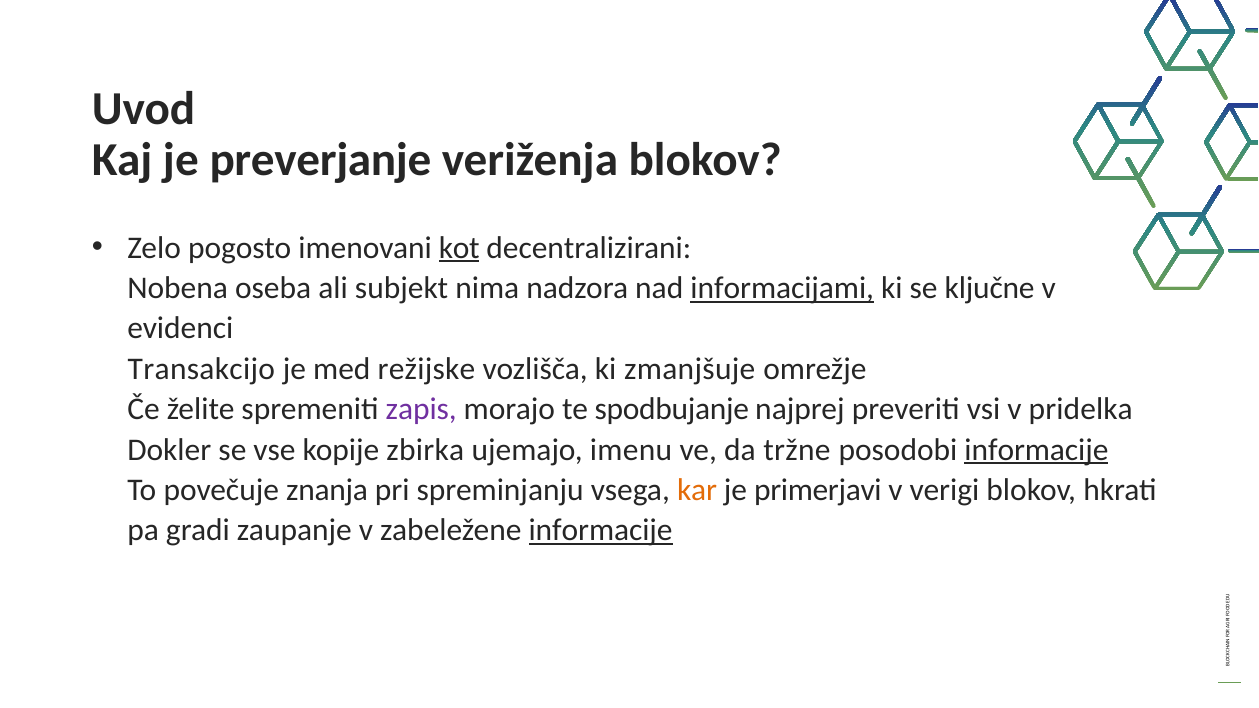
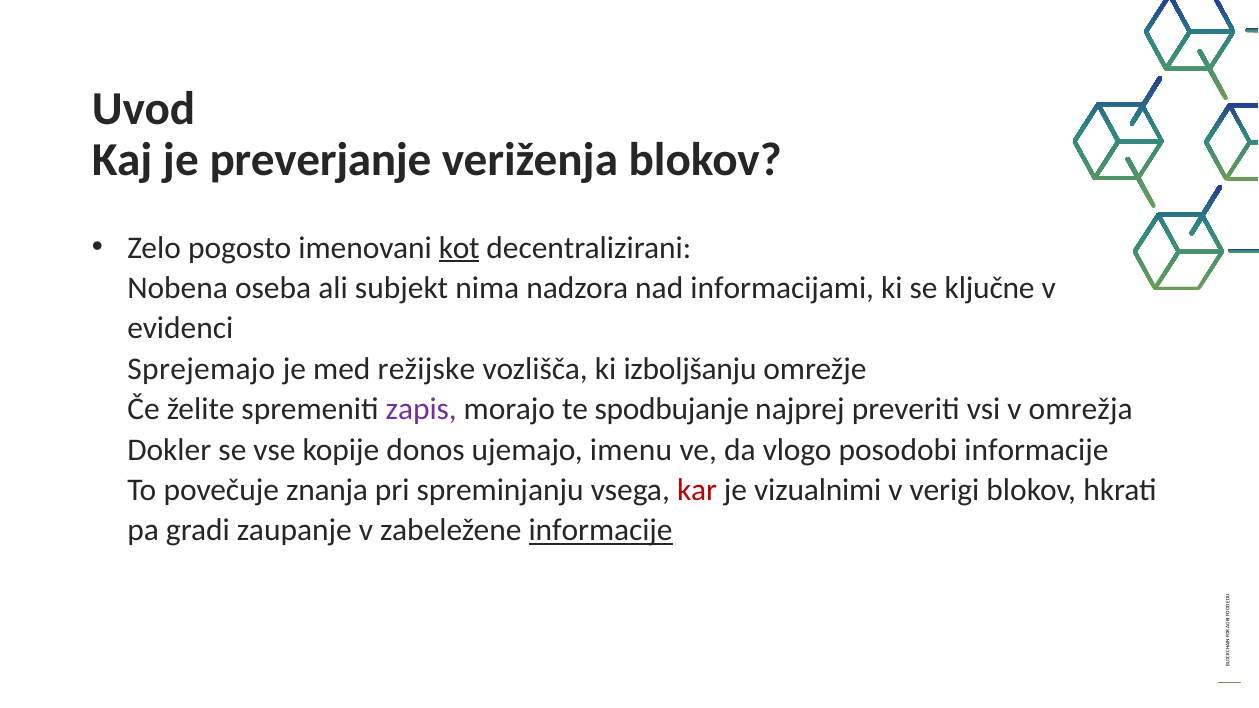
informacijami underline: present -> none
Transakcijo: Transakcijo -> Sprejemajo
zmanjšuje: zmanjšuje -> izboljšanju
pridelka: pridelka -> omrežja
zbirka: zbirka -> donos
tržne: tržne -> vlogo
informacije at (1036, 450) underline: present -> none
kar colour: orange -> red
primerjavi: primerjavi -> vizualnimi
